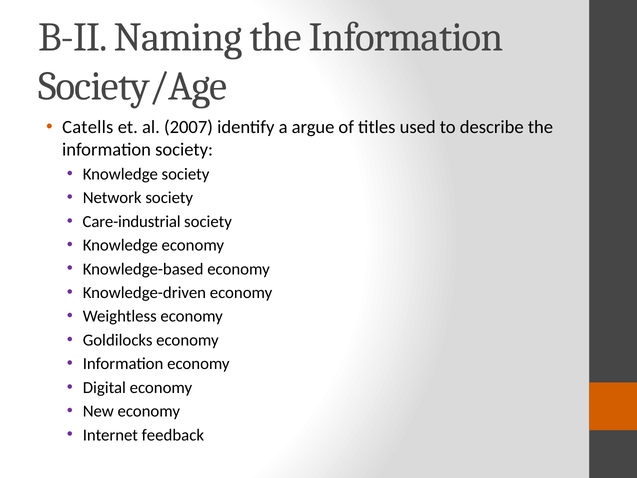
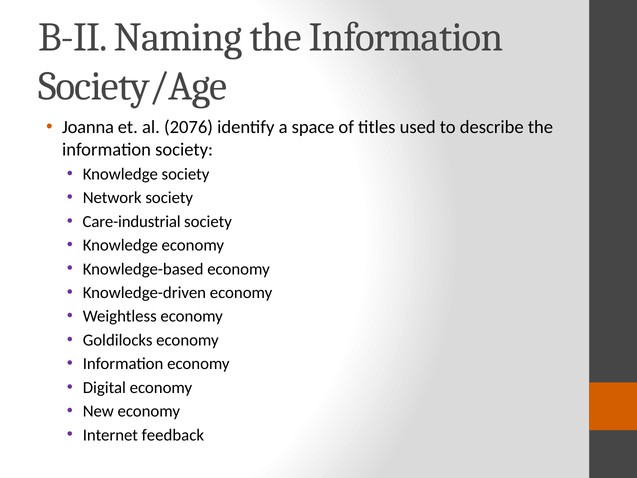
Catells: Catells -> Joanna
2007: 2007 -> 2076
argue: argue -> space
